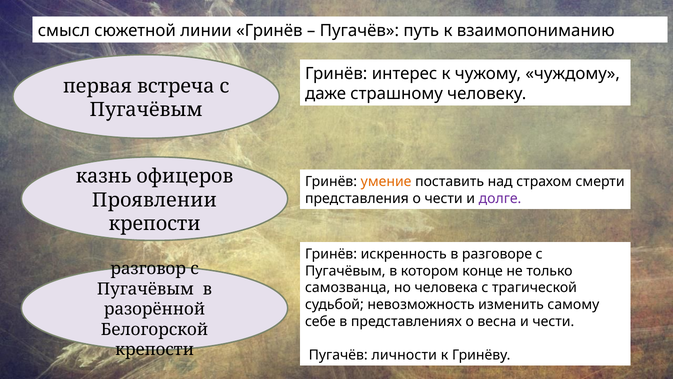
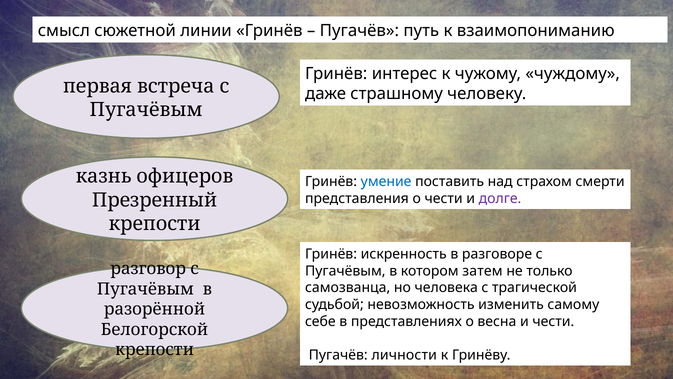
умение colour: orange -> blue
Проявлении: Проявлении -> Презренный
конце: конце -> затем
